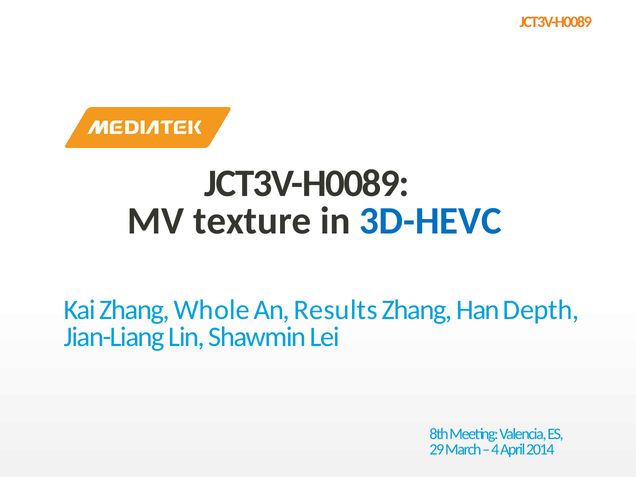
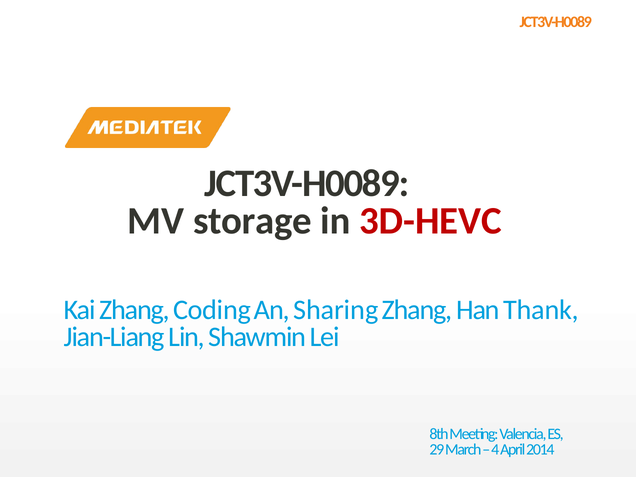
texture: texture -> storage
3D-HEVC colour: blue -> red
Whole: Whole -> Coding
Results: Results -> Sharing
Depth: Depth -> Thank
